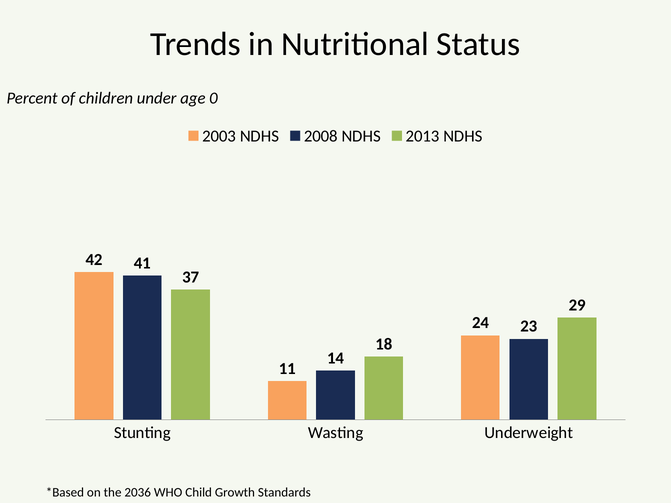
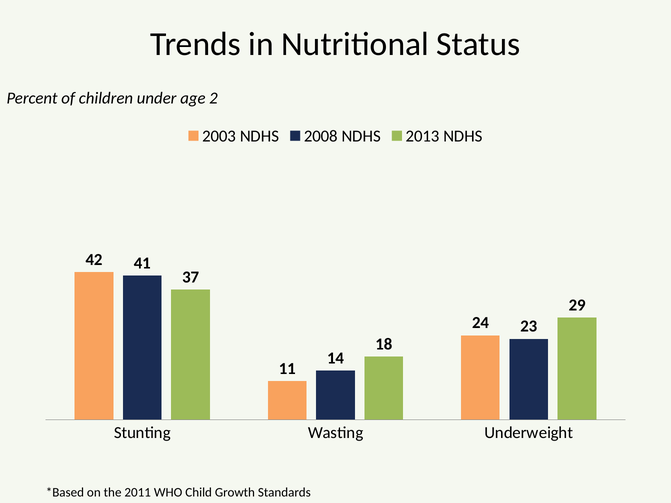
0: 0 -> 2
2036: 2036 -> 2011
